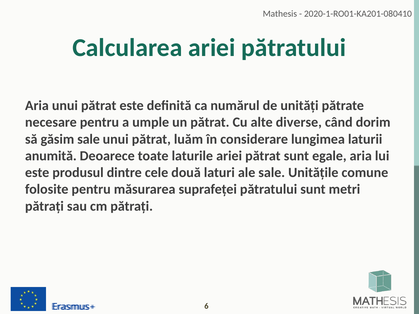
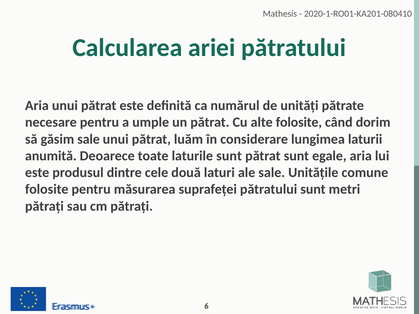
alte diverse: diverse -> folosite
laturile ariei: ariei -> sunt
